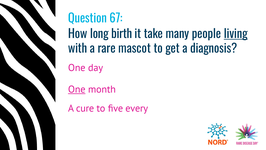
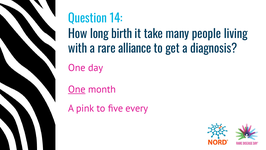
67: 67 -> 14
living underline: present -> none
mascot: mascot -> alliance
cure: cure -> pink
